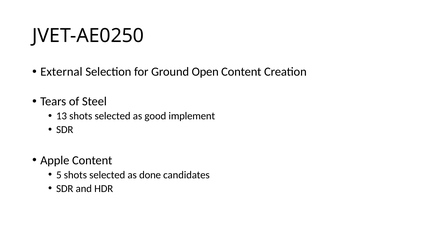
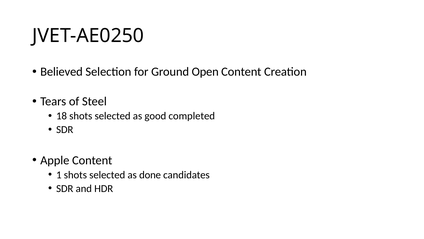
External: External -> Believed
13: 13 -> 18
implement: implement -> completed
5: 5 -> 1
